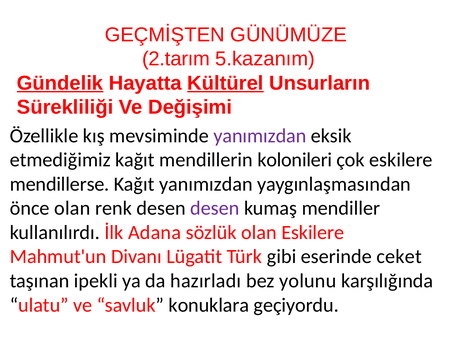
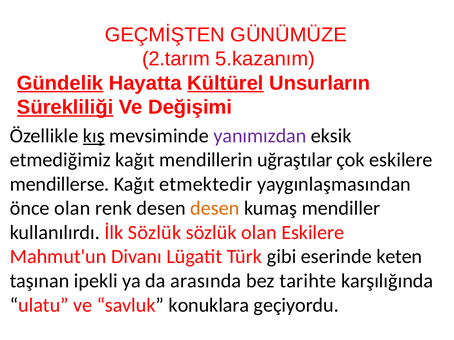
Sürekliliği underline: none -> present
kış underline: none -> present
kolonileri: kolonileri -> uğraştılar
Kağıt yanımızdan: yanımızdan -> etmektedir
desen at (215, 209) colour: purple -> orange
İlk Adana: Adana -> Sözlük
ceket: ceket -> keten
hazırladı: hazırladı -> arasında
yolunu: yolunu -> tarihte
